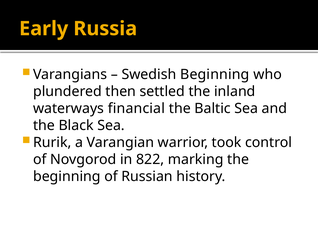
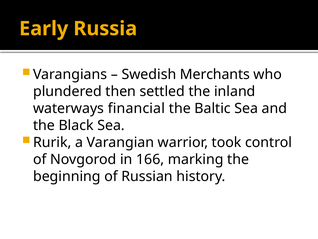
Swedish Beginning: Beginning -> Merchants
822: 822 -> 166
